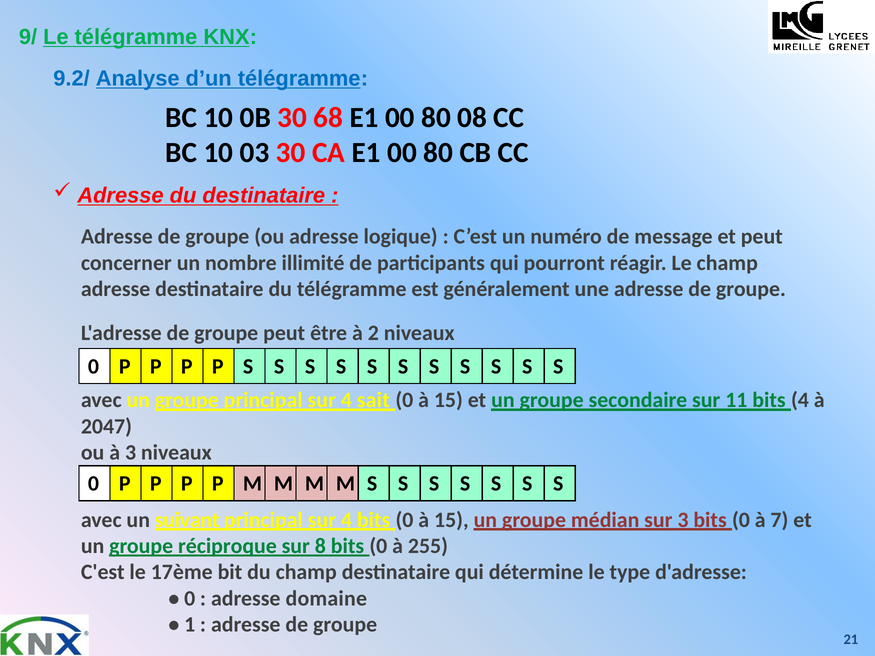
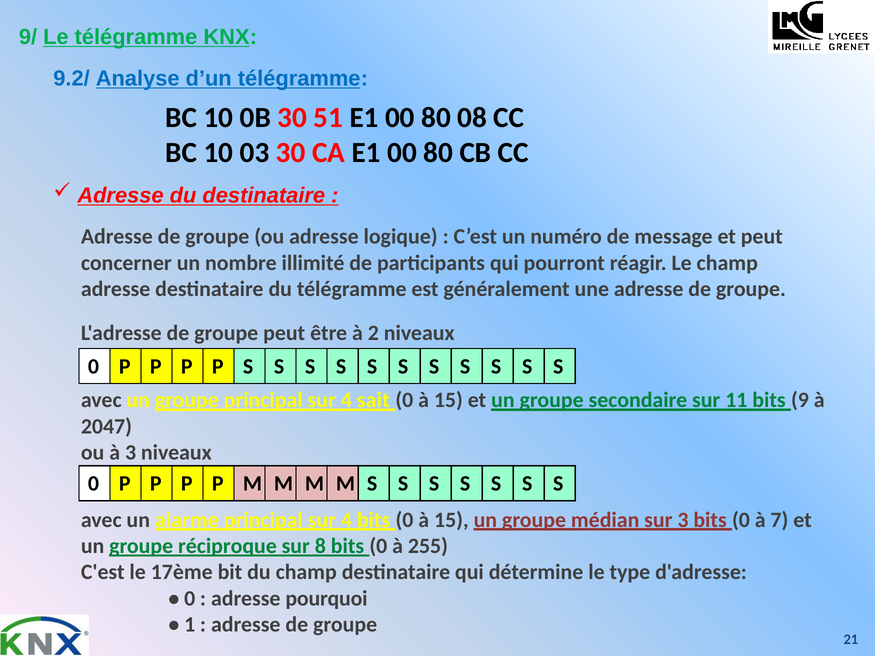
68: 68 -> 51
bits 4: 4 -> 9
suivant: suivant -> alarme
domaine: domaine -> pourquoi
